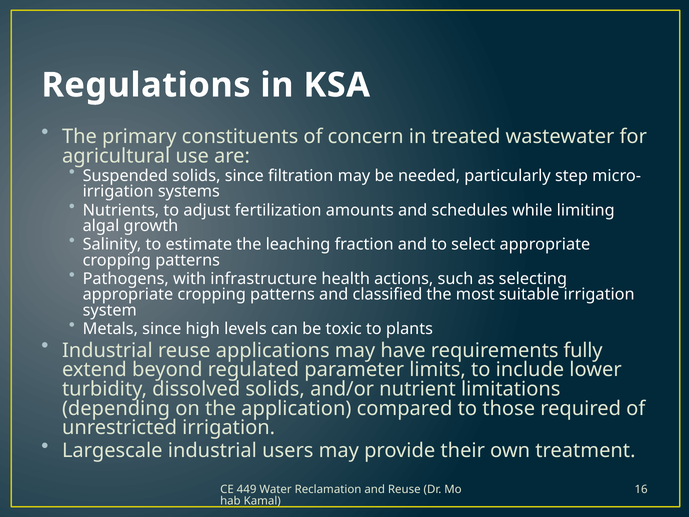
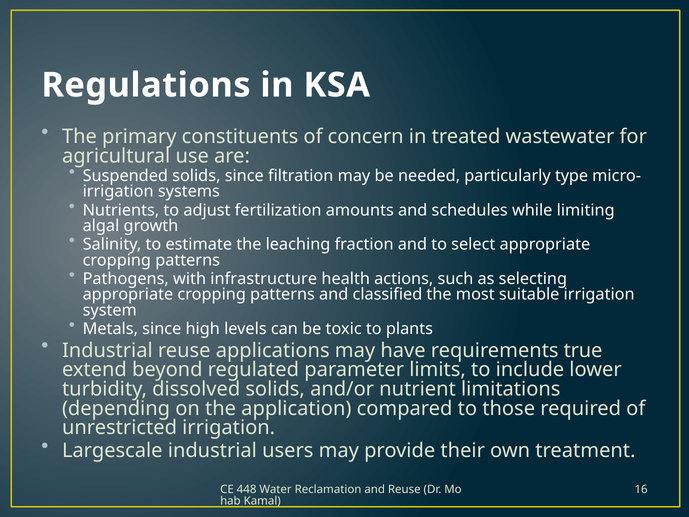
step: step -> type
fully: fully -> true
449: 449 -> 448
